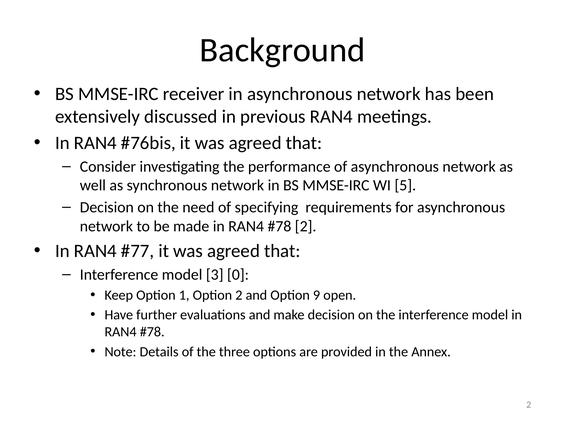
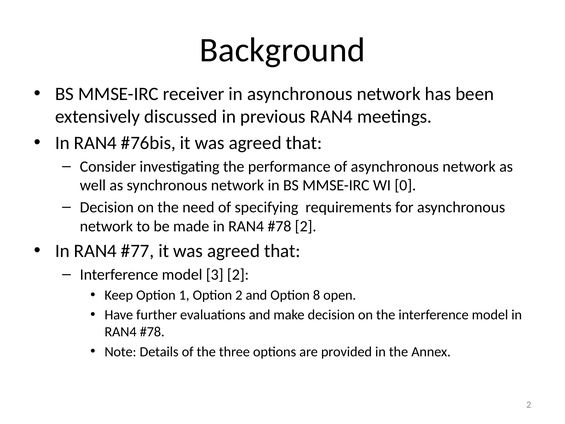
5: 5 -> 0
3 0: 0 -> 2
9: 9 -> 8
